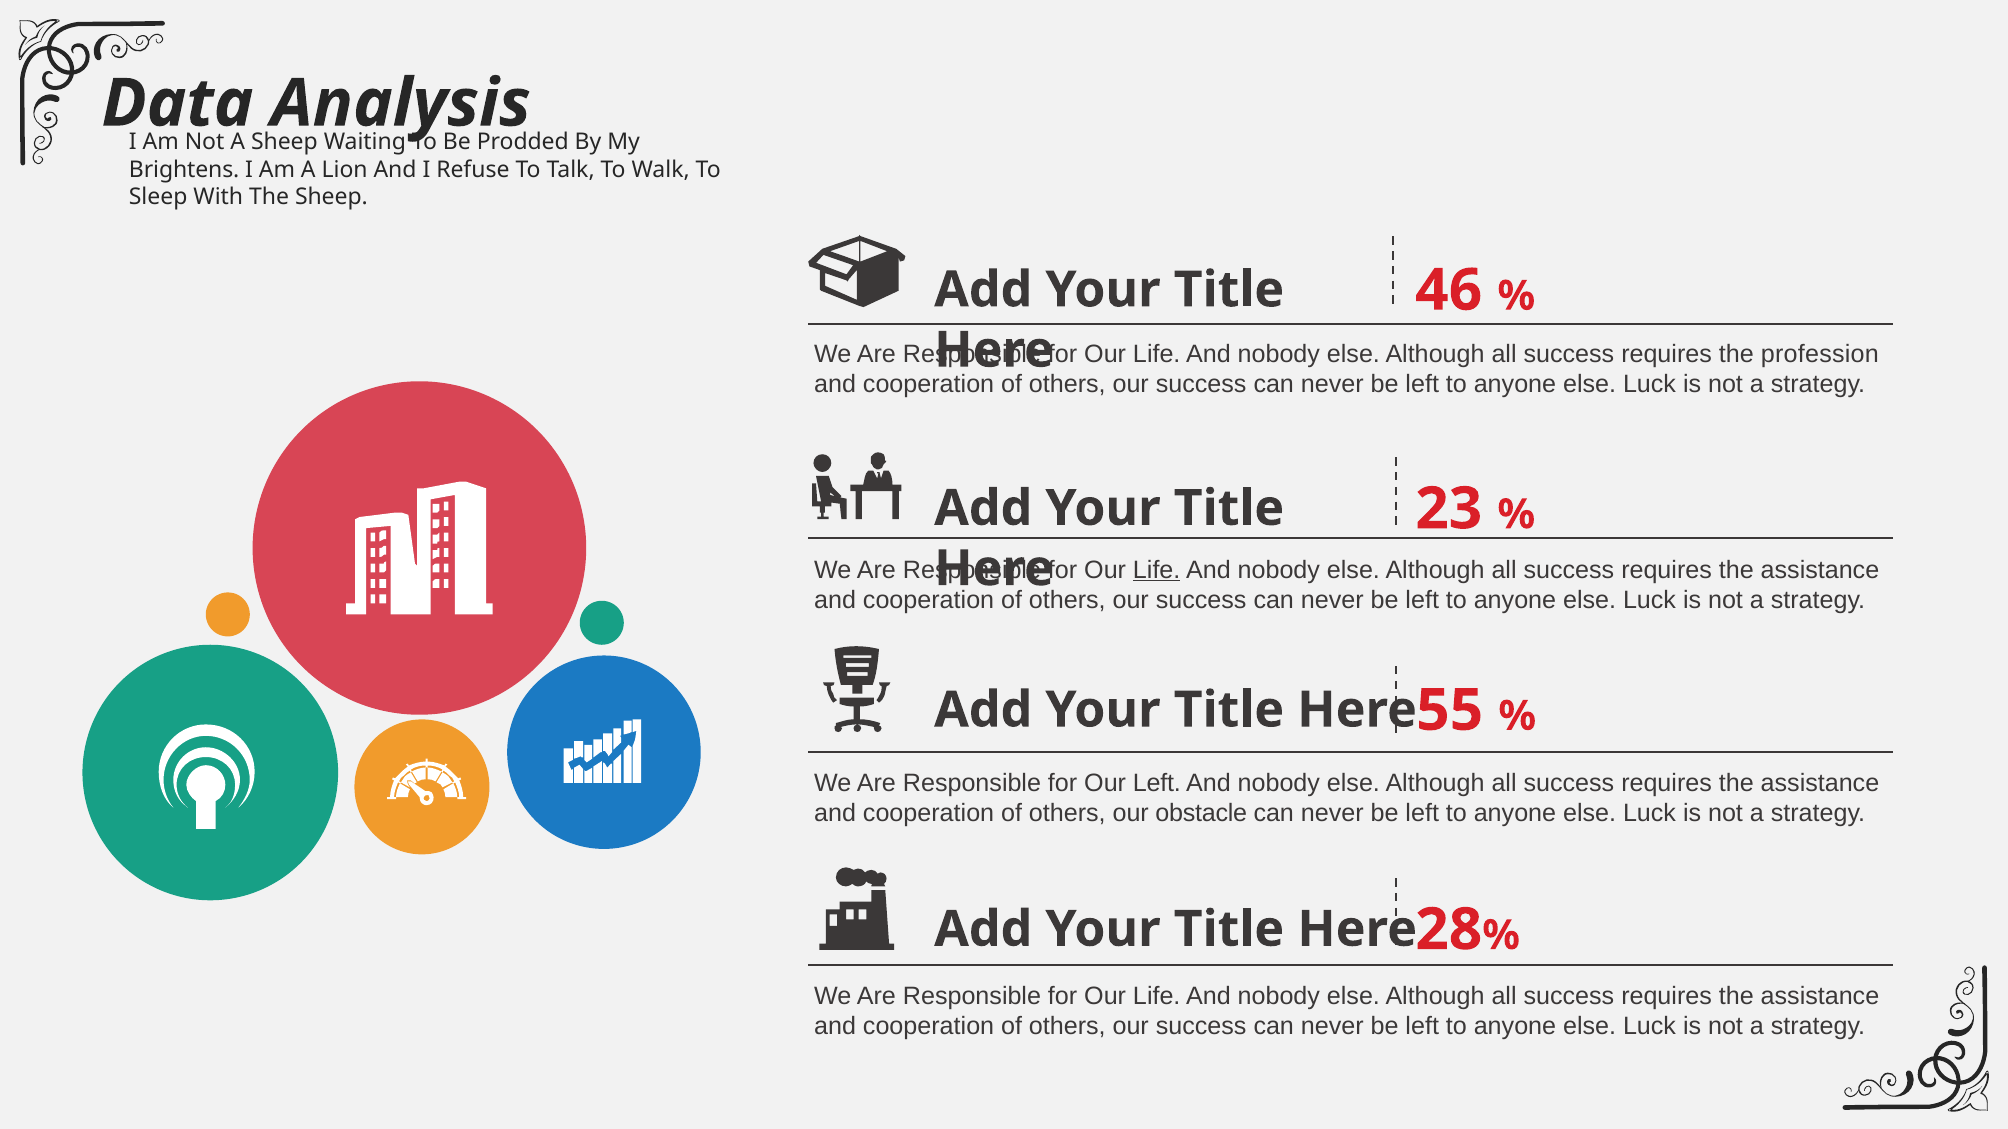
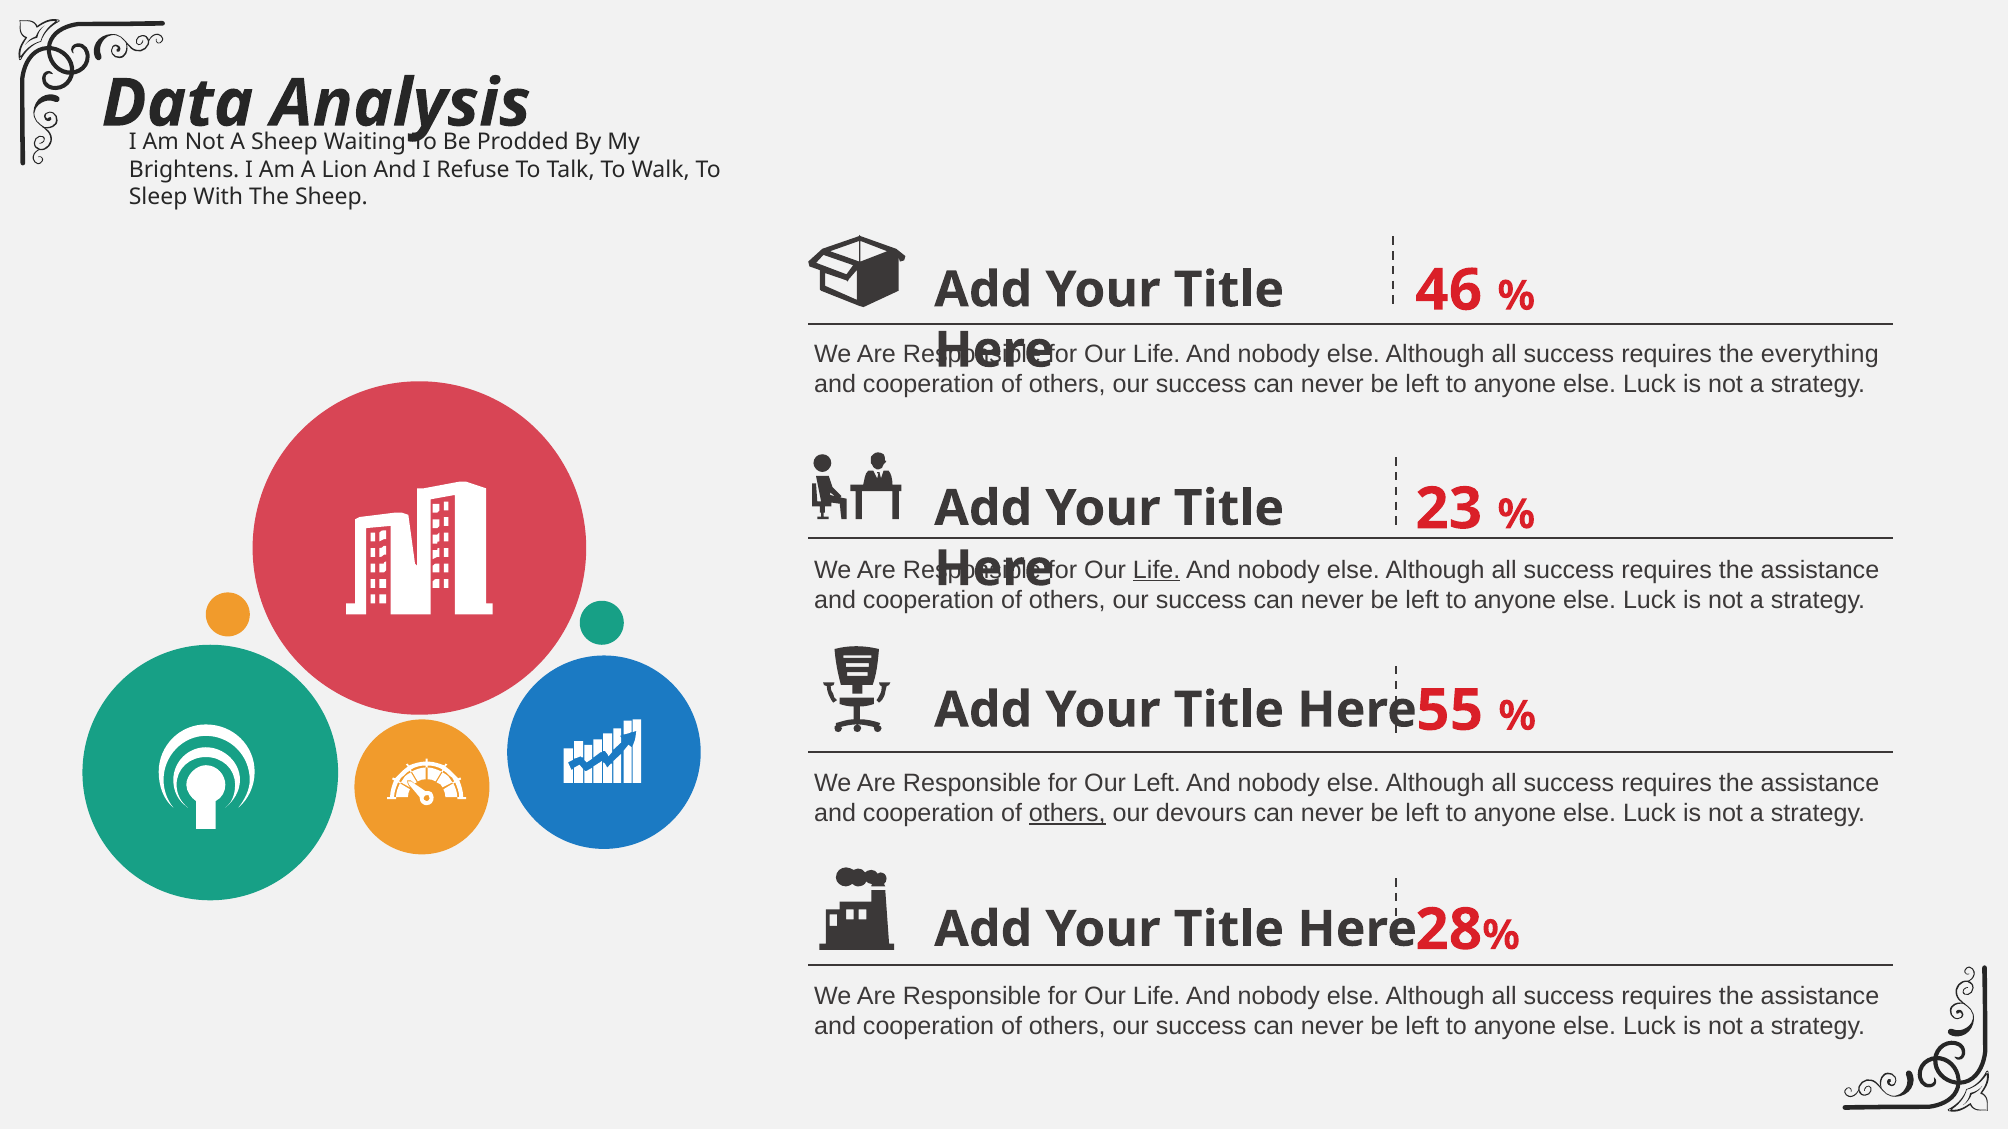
profession: profession -> everything
others at (1067, 814) underline: none -> present
obstacle: obstacle -> devours
